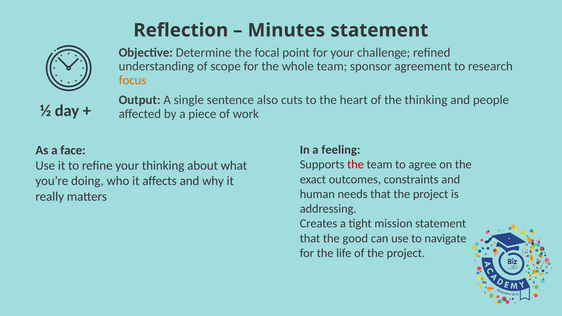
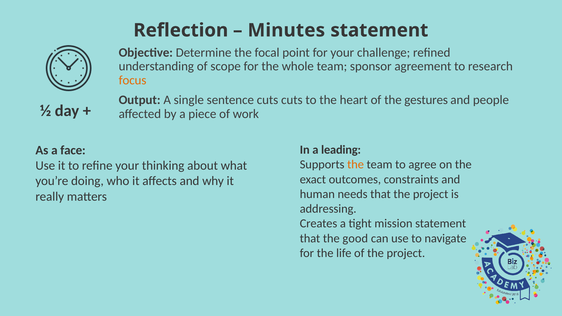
sentence also: also -> cuts
the thinking: thinking -> gestures
feeling: feeling -> leading
the at (356, 165) colour: red -> orange
